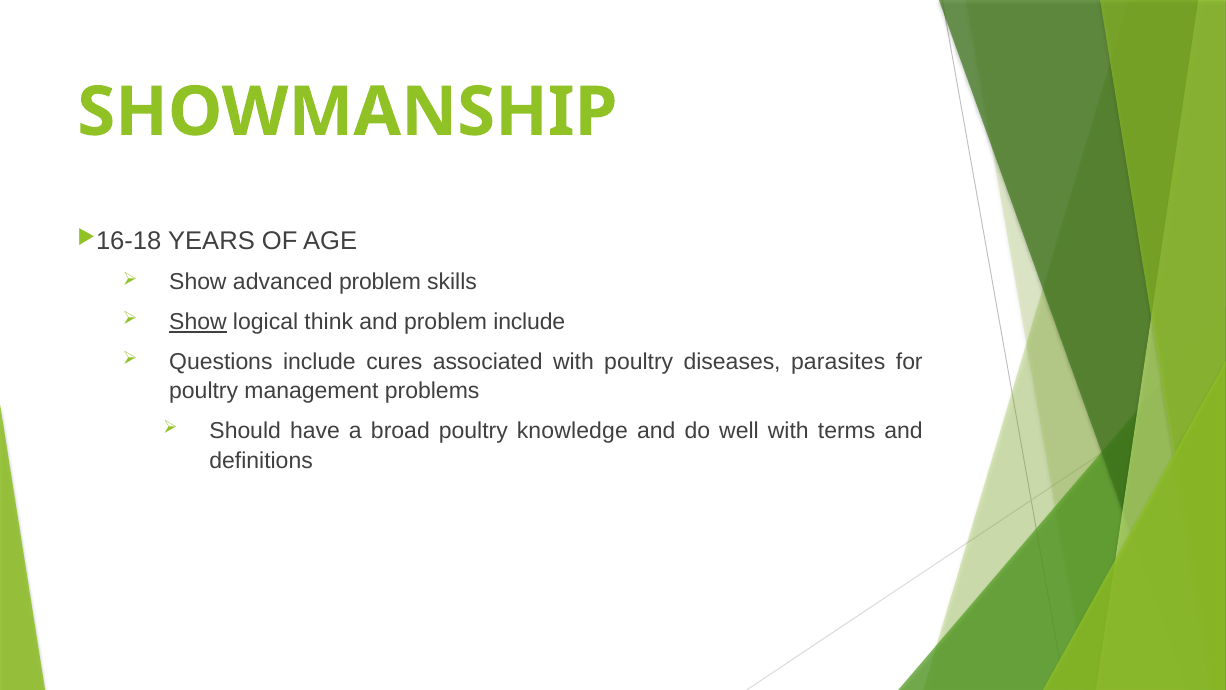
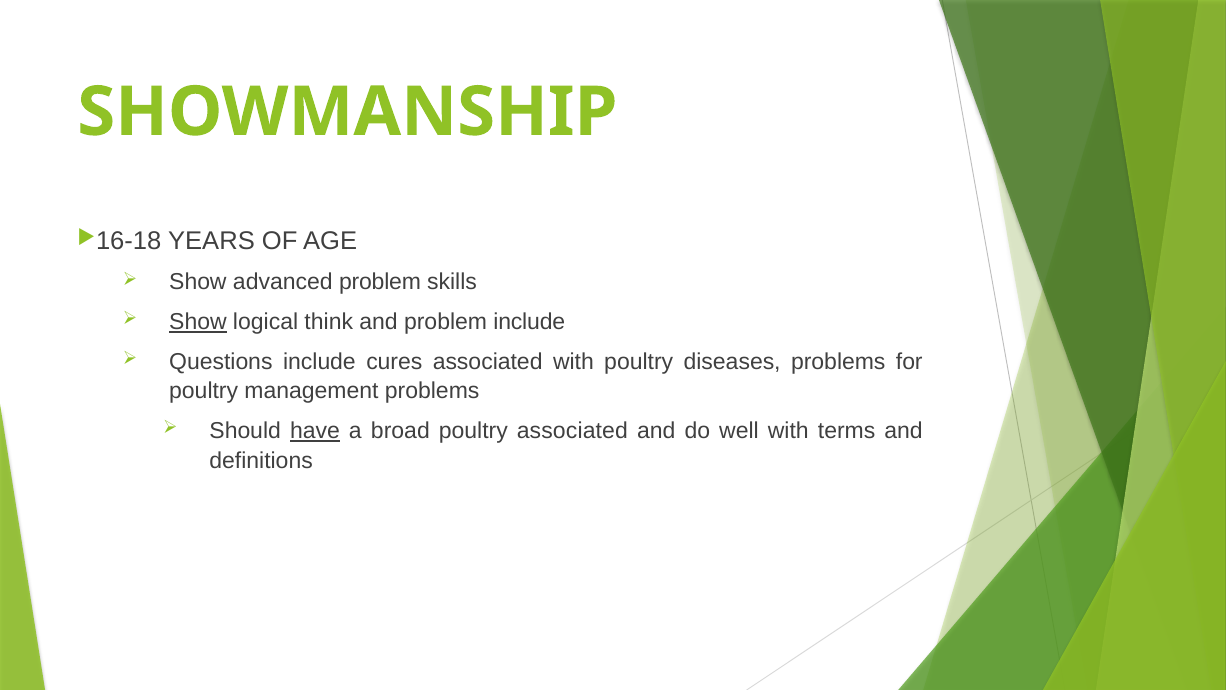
diseases parasites: parasites -> problems
have underline: none -> present
poultry knowledge: knowledge -> associated
